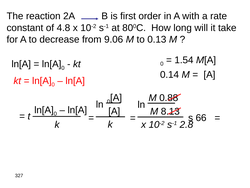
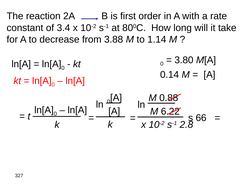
4.8: 4.8 -> 3.4
9.06: 9.06 -> 3.88
0.13: 0.13 -> 1.14
1.54: 1.54 -> 3.80
8.13: 8.13 -> 6.22
